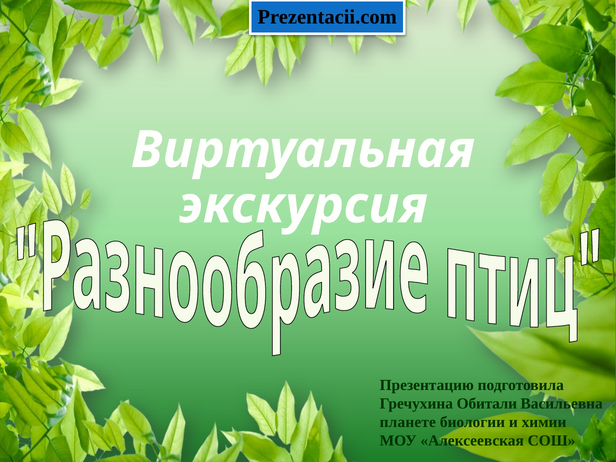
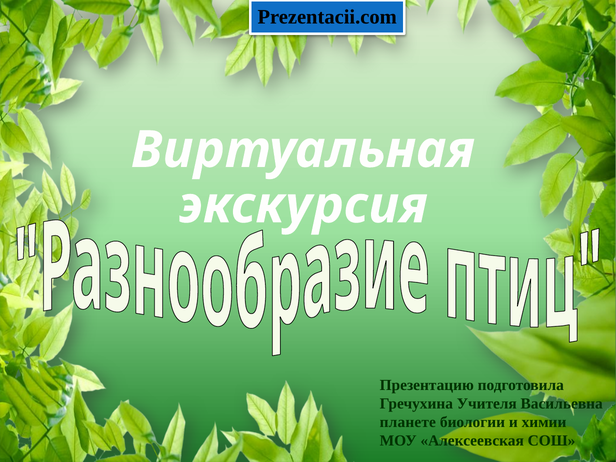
Обитали: Обитали -> Учителя
